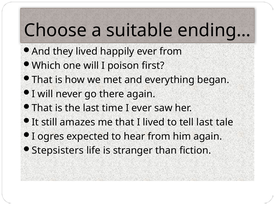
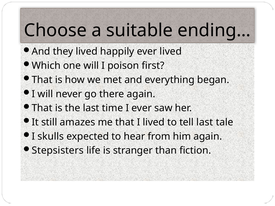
ever from: from -> lived
ogres: ogres -> skulls
